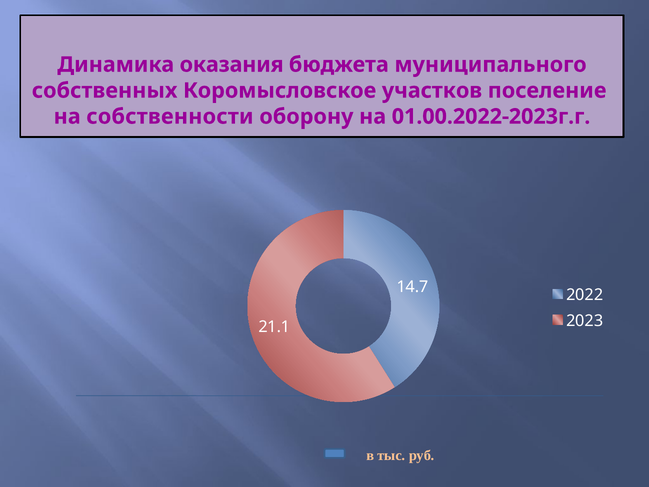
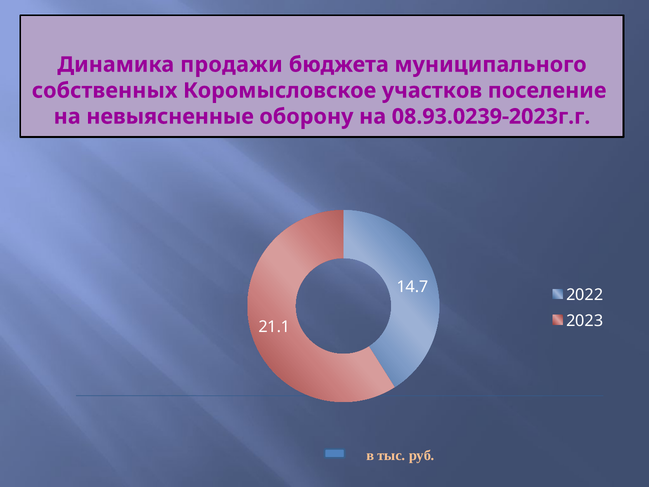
оказания: оказания -> продажи
собственности: собственности -> невыясненные
01.00.2022-2023г.г: 01.00.2022-2023г.г -> 08.93.0239-2023г.г
